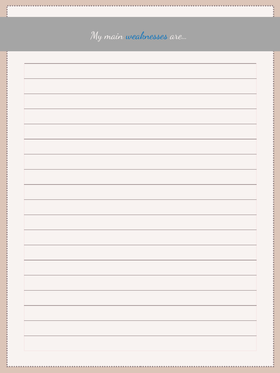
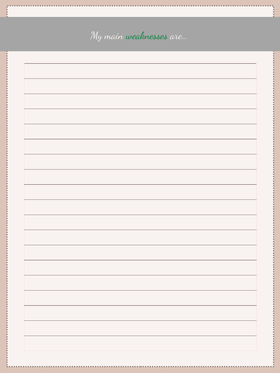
weaknesses colour: blue -> green
